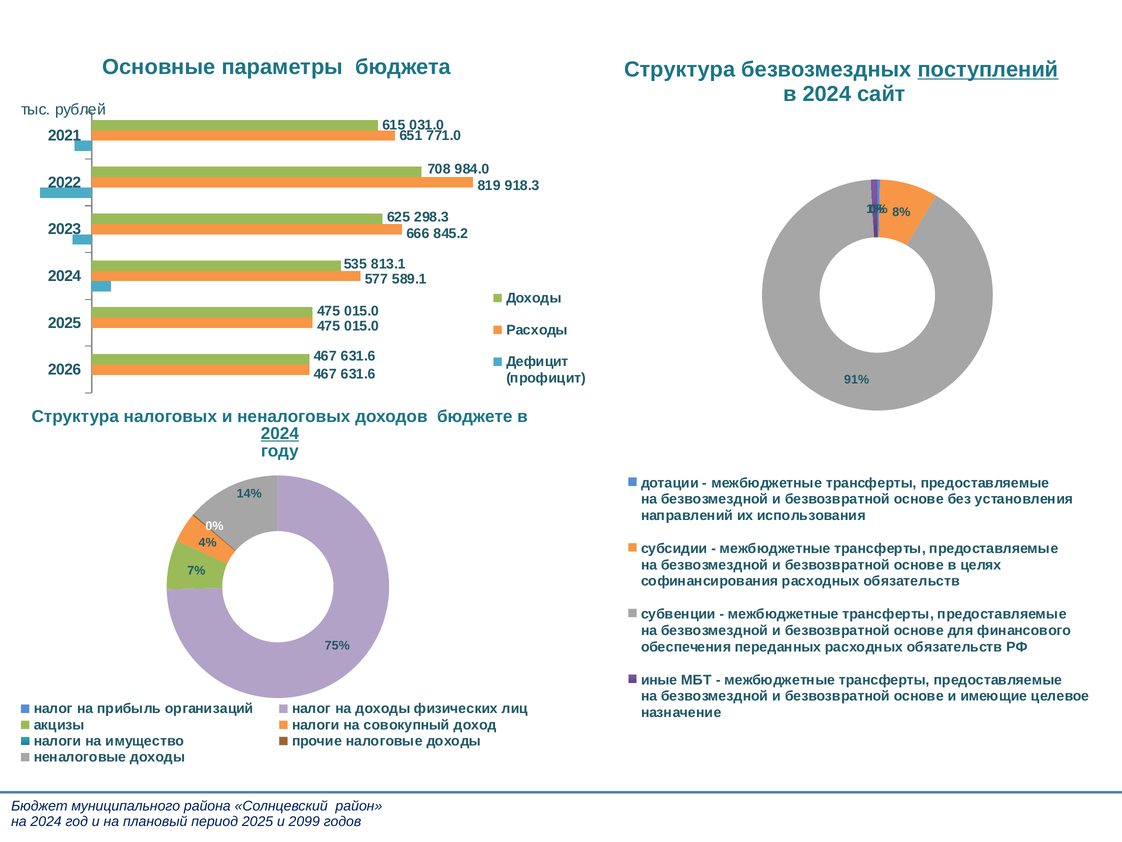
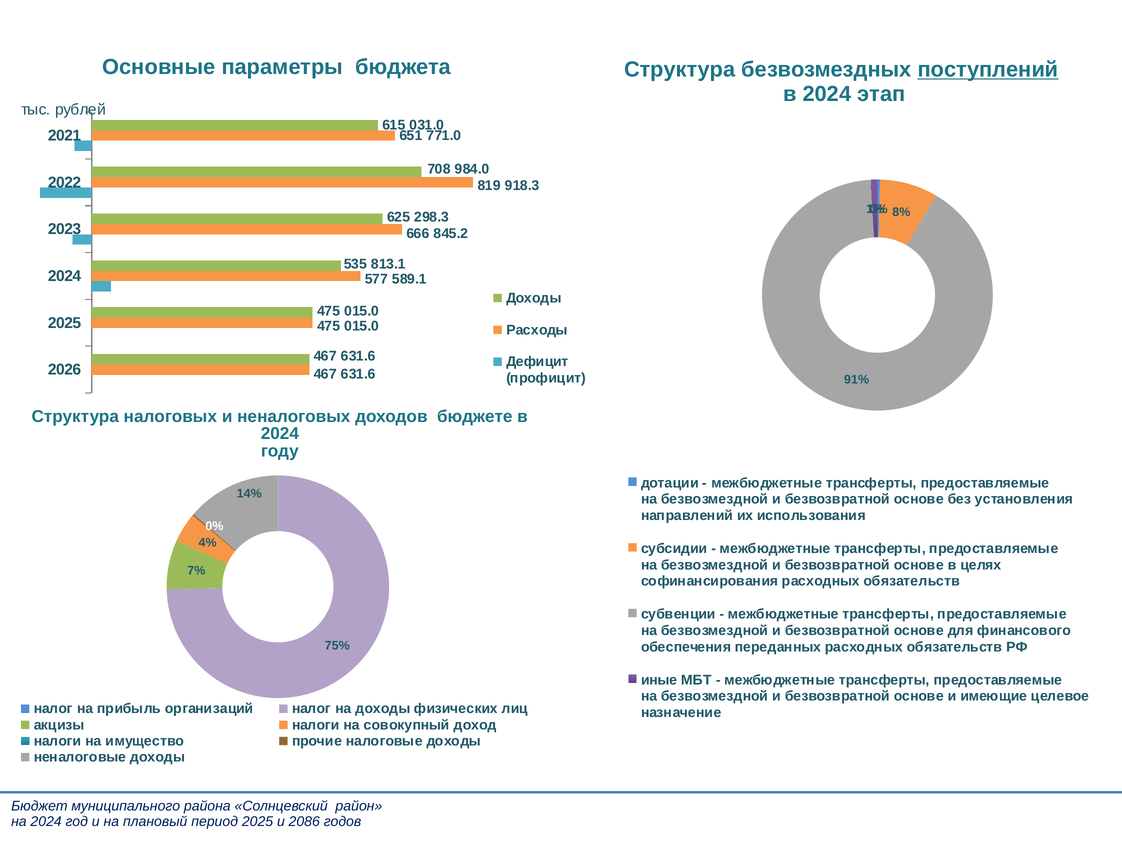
сайт: сайт -> этап
2024 at (280, 433) underline: present -> none
2099: 2099 -> 2086
